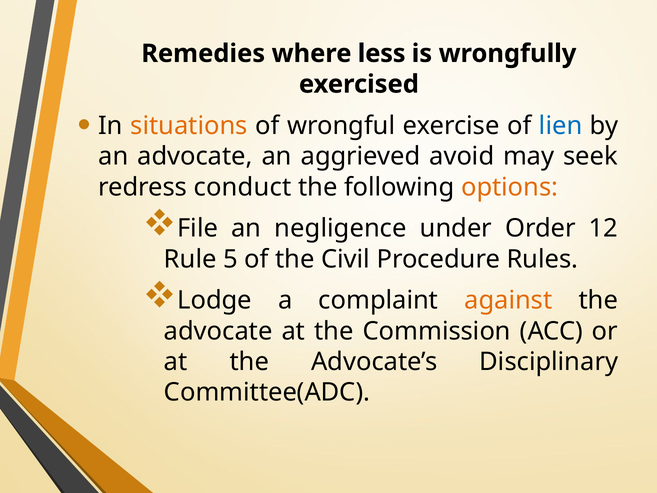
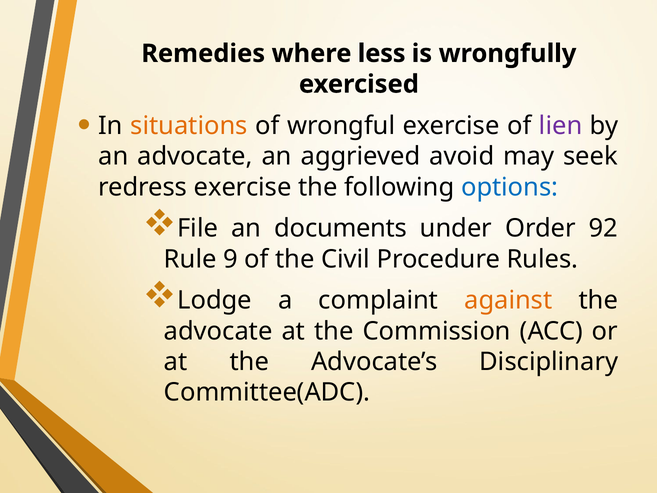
lien colour: blue -> purple
redress conduct: conduct -> exercise
options colour: orange -> blue
negligence: negligence -> documents
12: 12 -> 92
5: 5 -> 9
